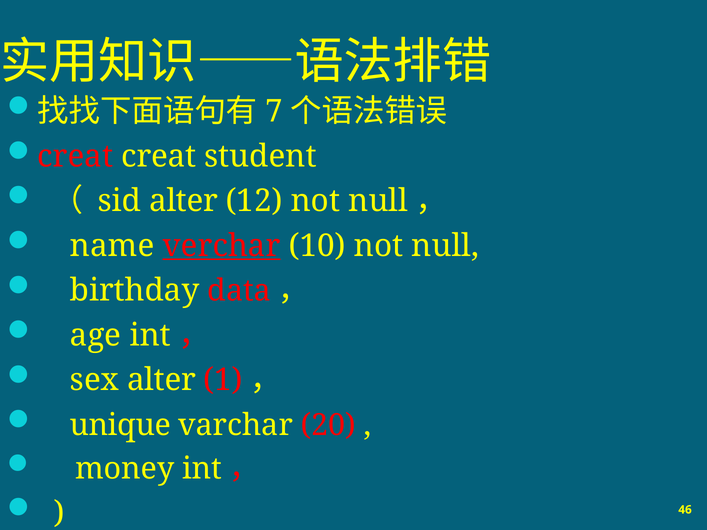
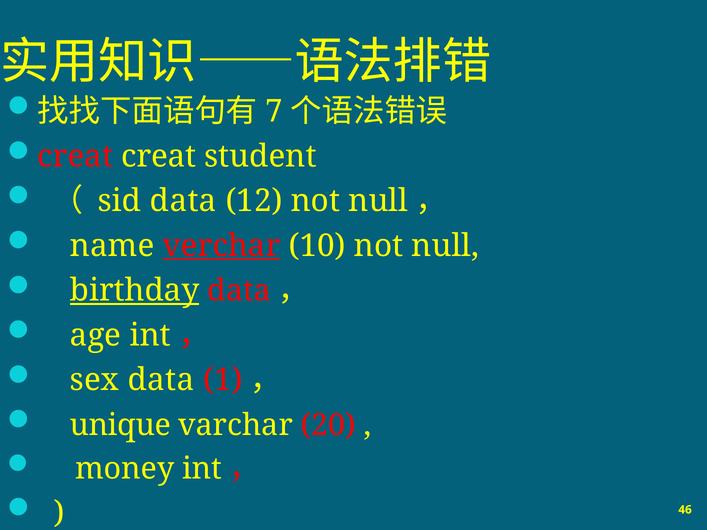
sid alter: alter -> data
birthday underline: none -> present
sex alter: alter -> data
